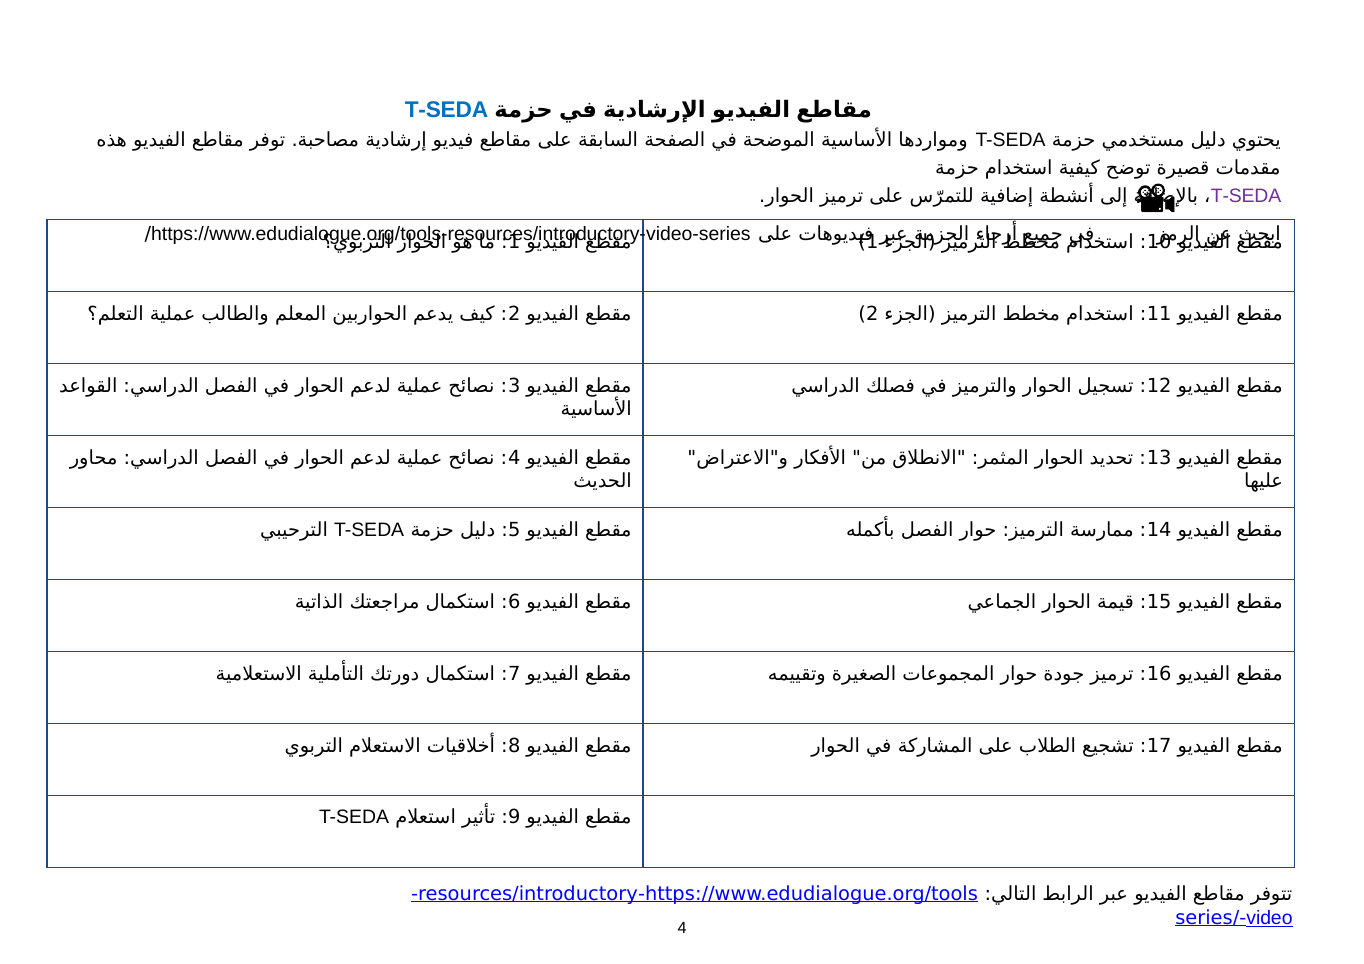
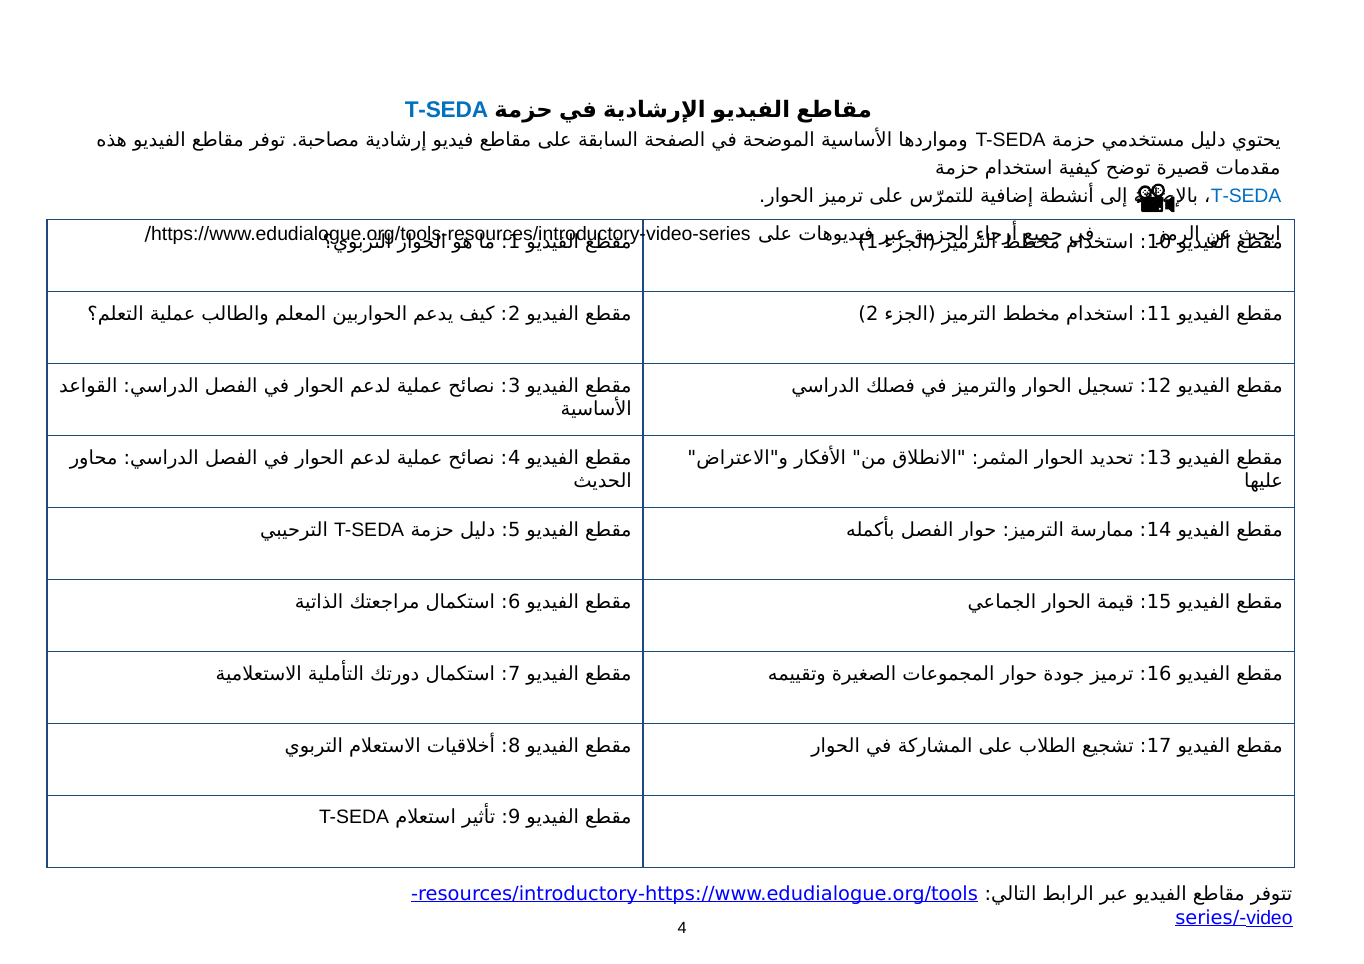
T-SEDA at (1246, 197) colour: purple -> blue
